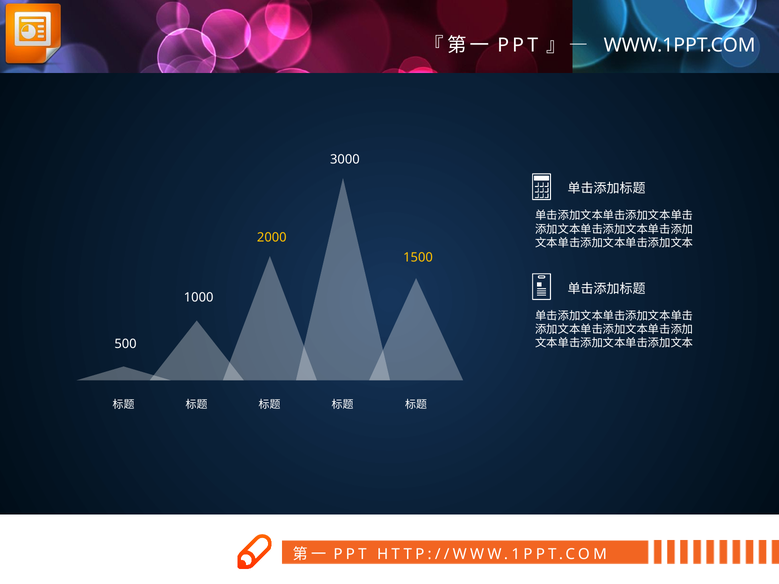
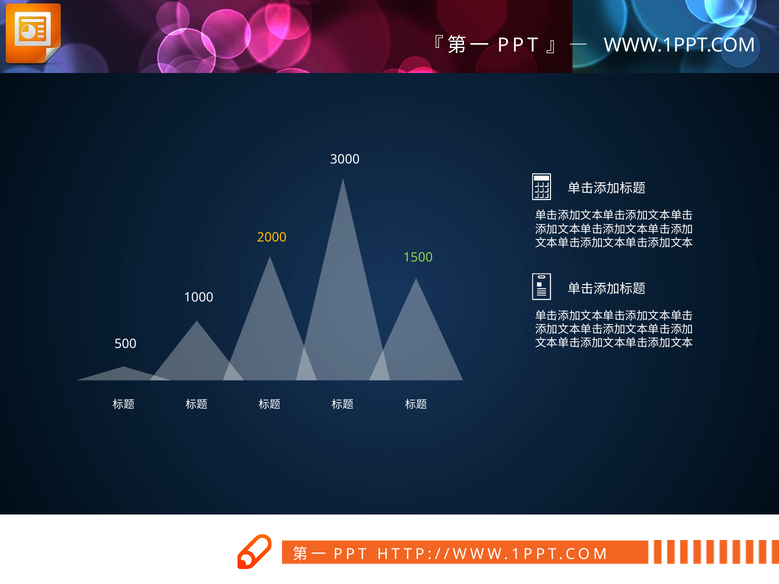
1500 colour: yellow -> light green
